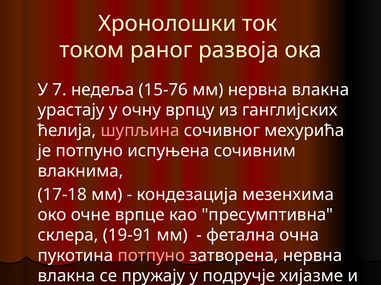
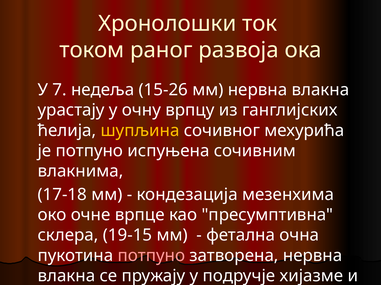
15-76: 15-76 -> 15-26
шупљина colour: pink -> yellow
19-91: 19-91 -> 19-15
